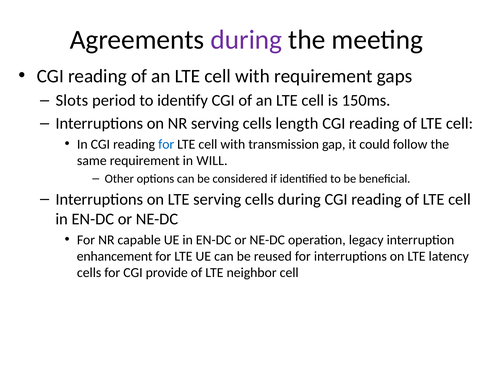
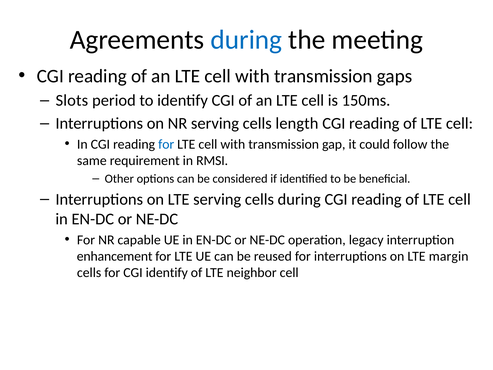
during at (246, 40) colour: purple -> blue
requirement at (323, 76): requirement -> transmission
WILL: WILL -> RMSI
latency: latency -> margin
CGI provide: provide -> identify
